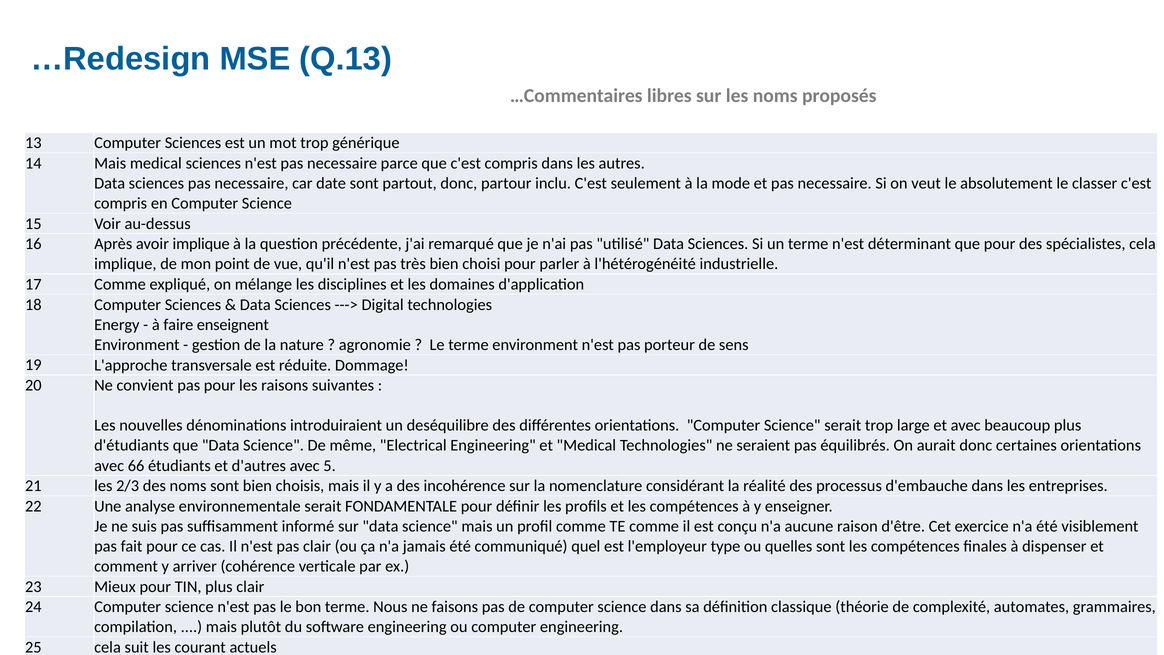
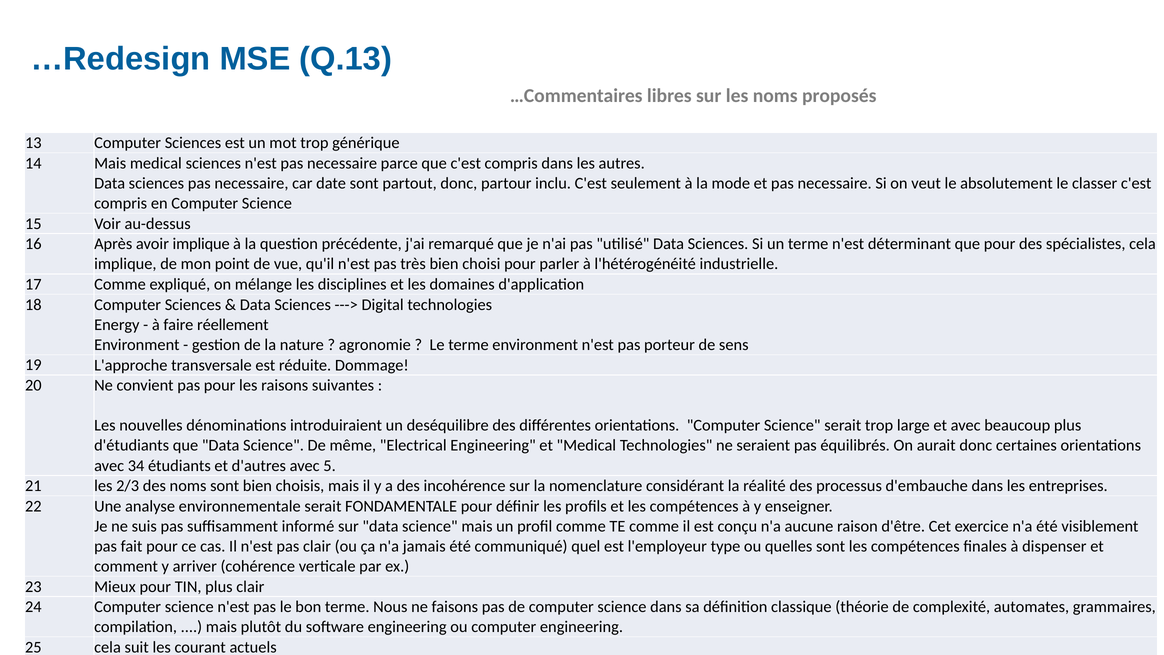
enseignent: enseignent -> réellement
66: 66 -> 34
